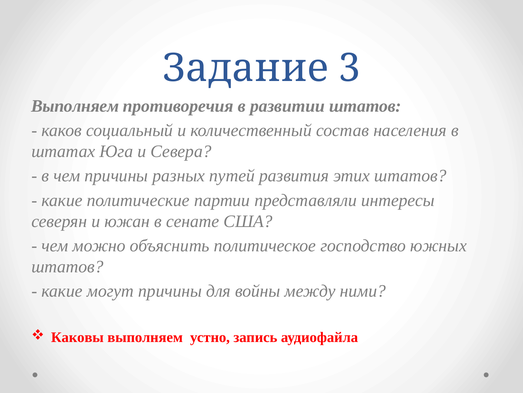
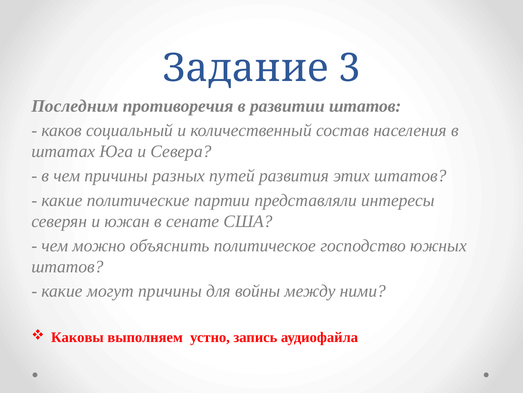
Выполняем at (75, 106): Выполняем -> Последним
